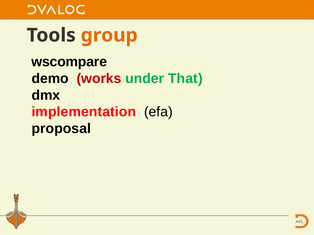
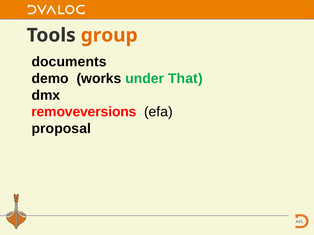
wscompare: wscompare -> documents
works colour: red -> black
implementation: implementation -> removeversions
